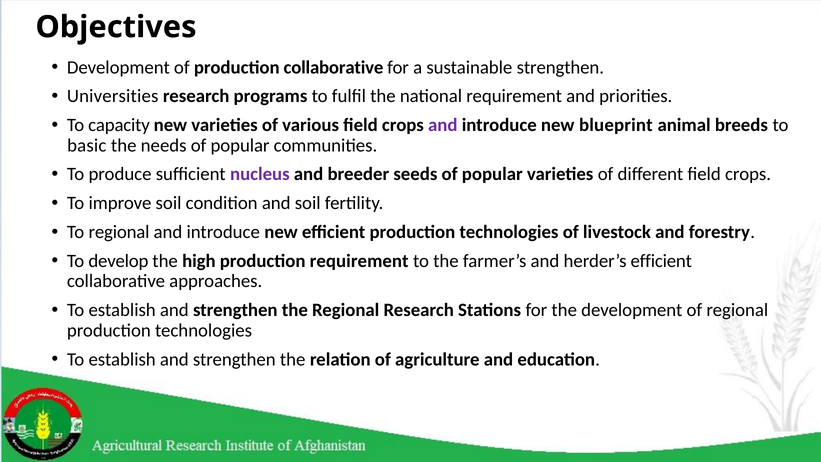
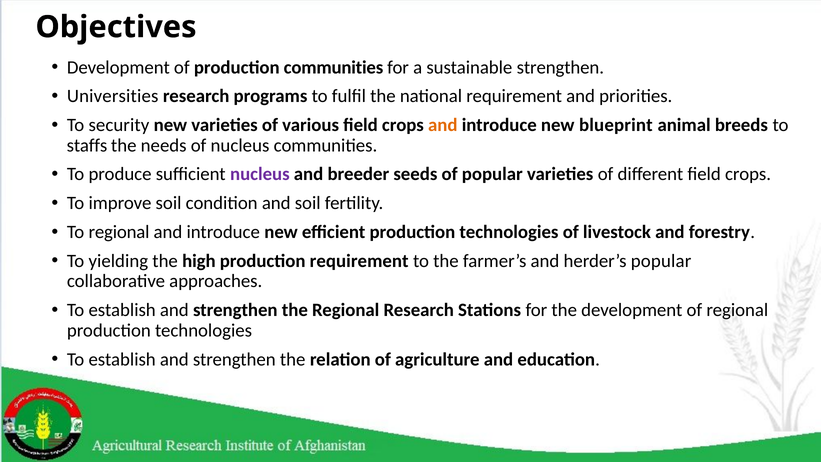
production collaborative: collaborative -> communities
capacity: capacity -> security
and at (443, 125) colour: purple -> orange
basic: basic -> staffs
needs of popular: popular -> nucleus
develop: develop -> yielding
herder’s efficient: efficient -> popular
